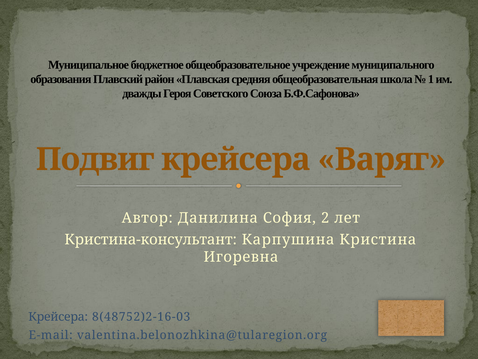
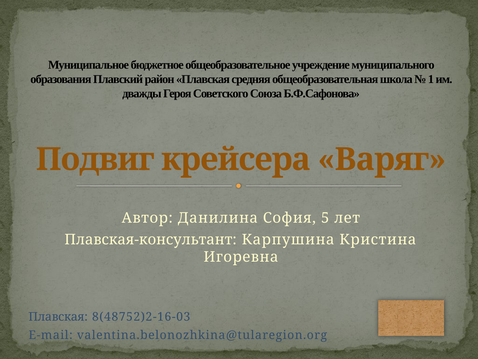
2: 2 -> 5
Кристина-консультант: Кристина-консультант -> Плавская-консультант
Крейсера at (58, 316): Крейсера -> Плавская
